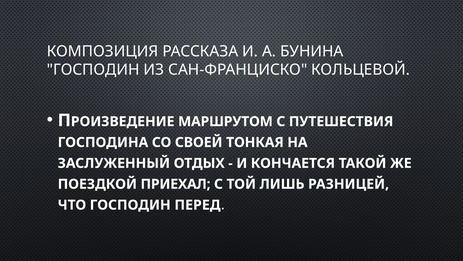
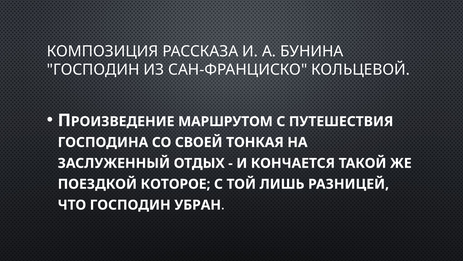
ПРИЕХАЛ: ПРИЕХАЛ -> КОТОРОЕ
ПЕРЕД: ПЕРЕД -> УБРАН
